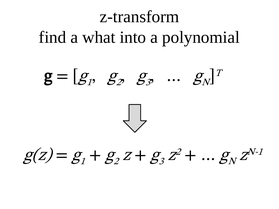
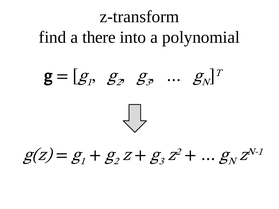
what: what -> there
